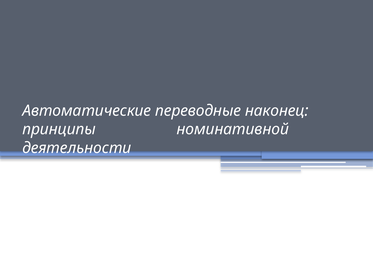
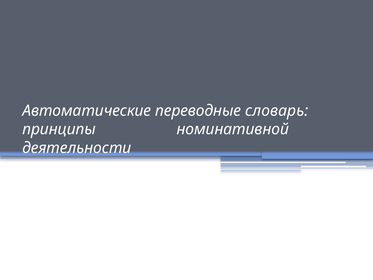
наконец: наконец -> словарь
